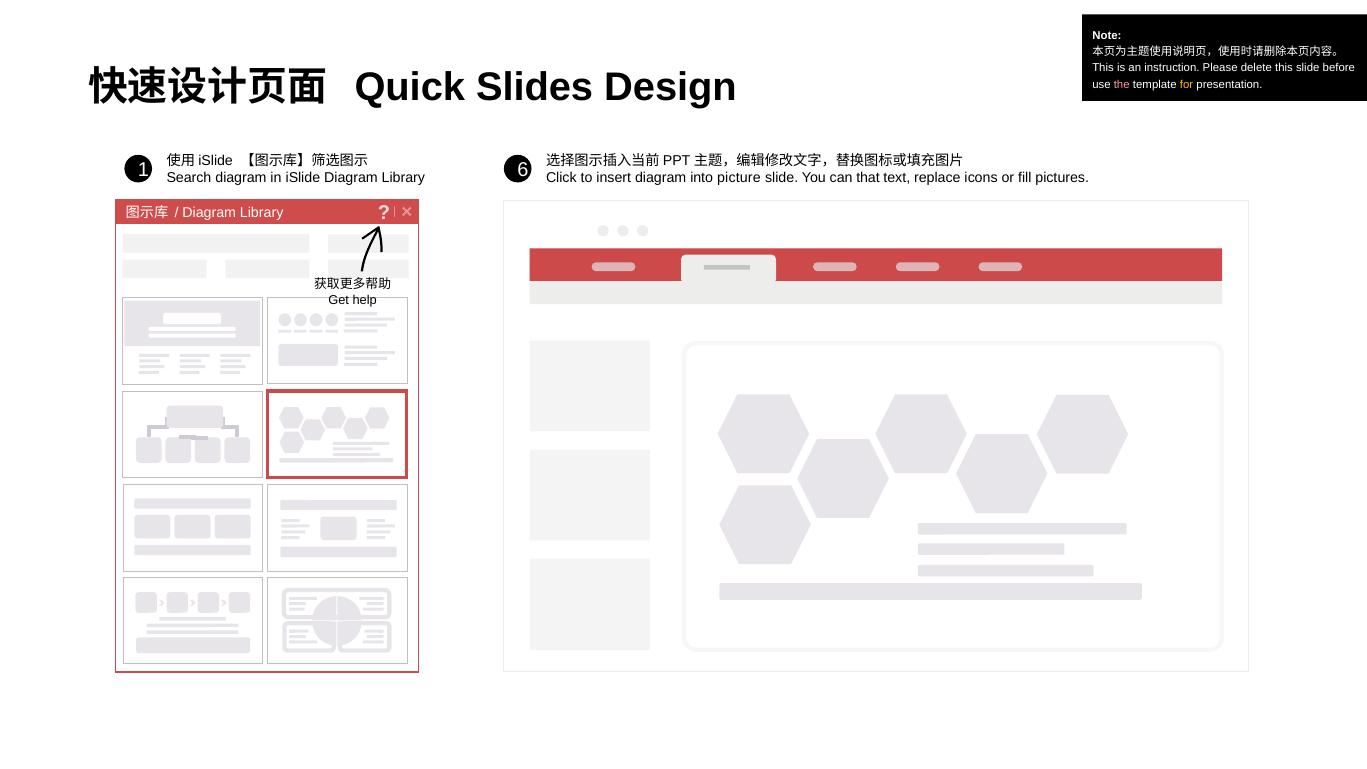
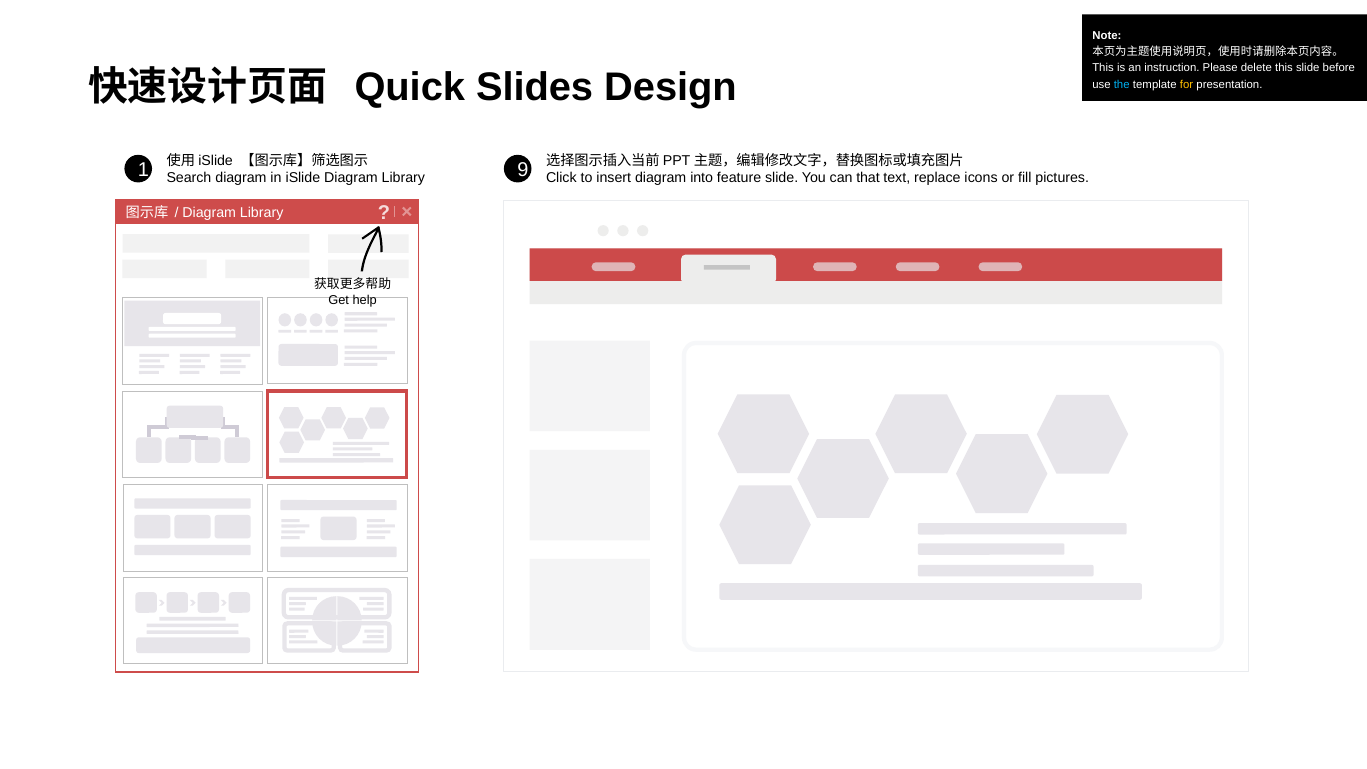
the colour: pink -> light blue
6: 6 -> 9
picture: picture -> feature
